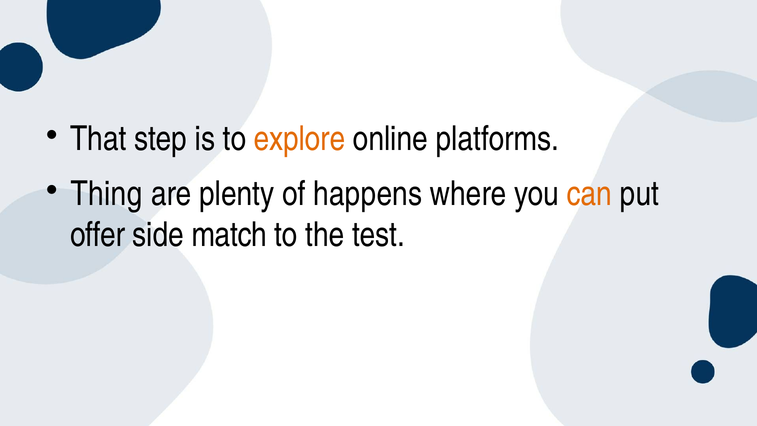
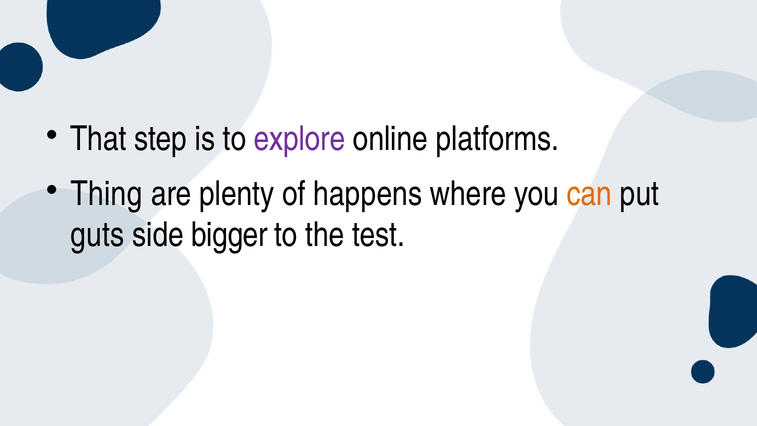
explore colour: orange -> purple
offer: offer -> guts
match: match -> bigger
